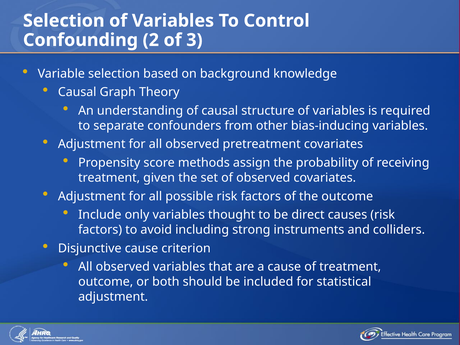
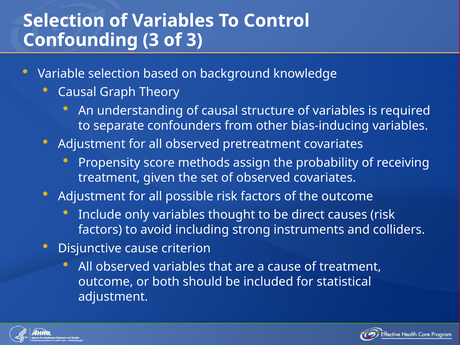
Confounding 2: 2 -> 3
